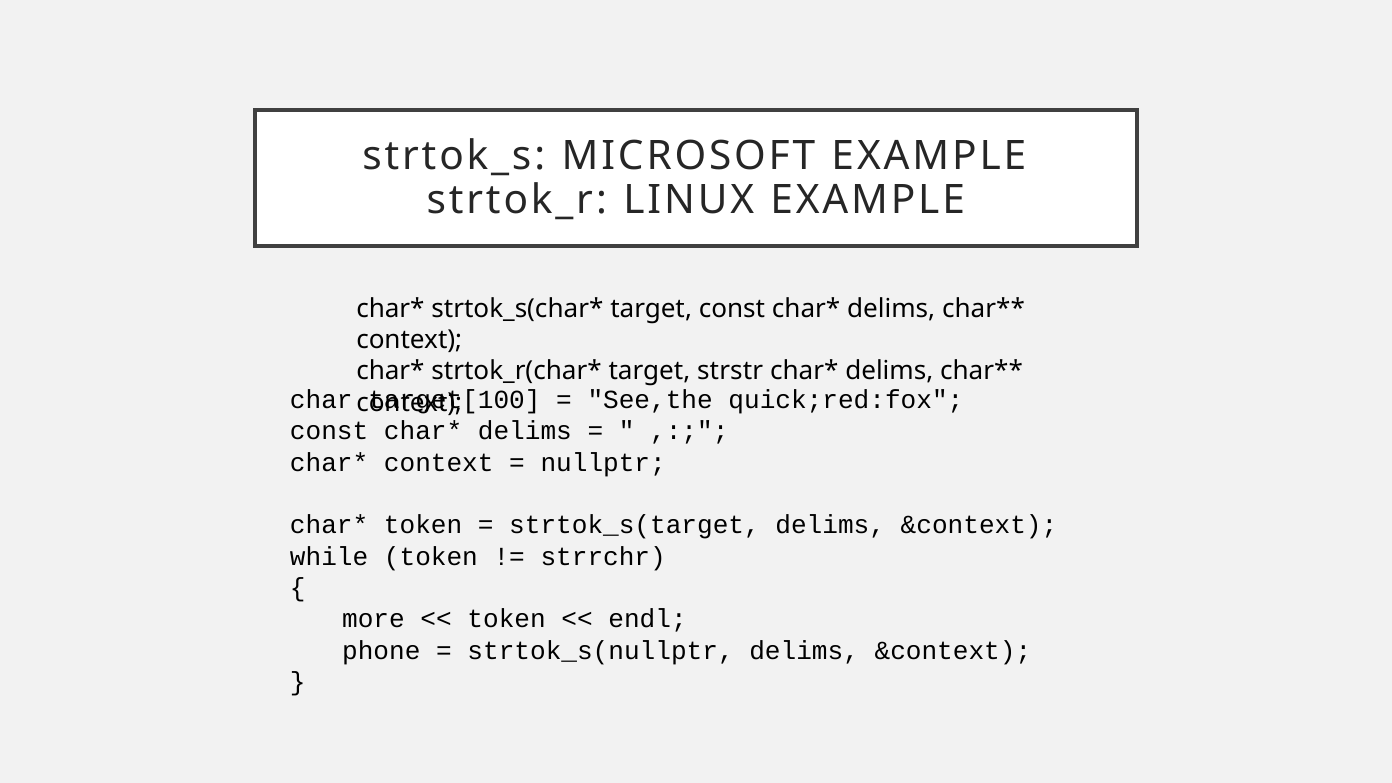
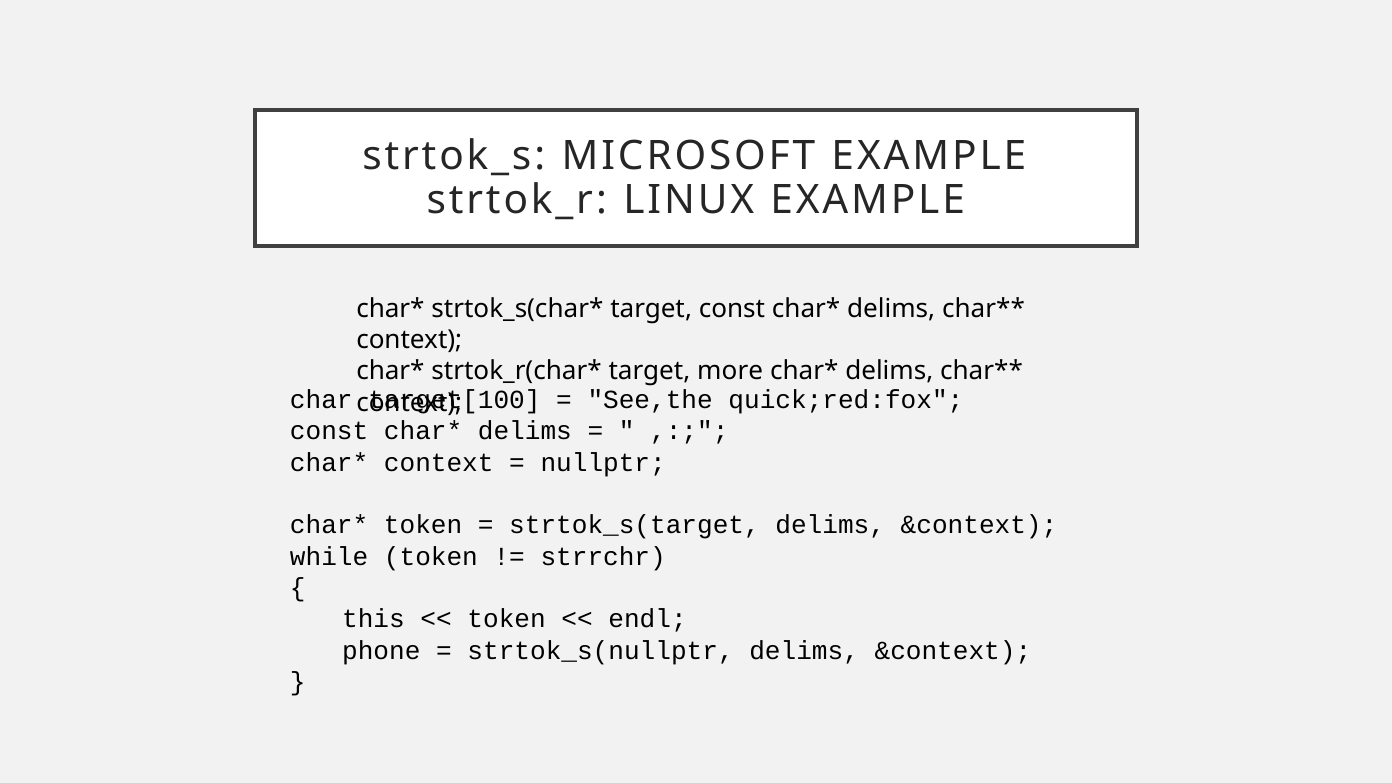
strstr: strstr -> more
more: more -> this
